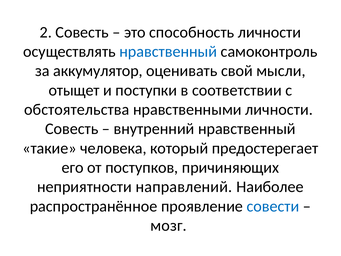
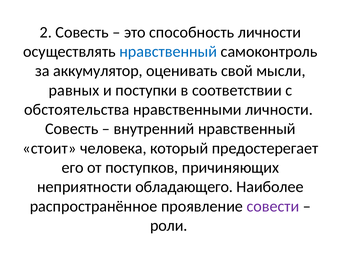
отыщет: отыщет -> равных
такие: такие -> стоит
направлений: направлений -> обладающего
совести colour: blue -> purple
мозг: мозг -> роли
